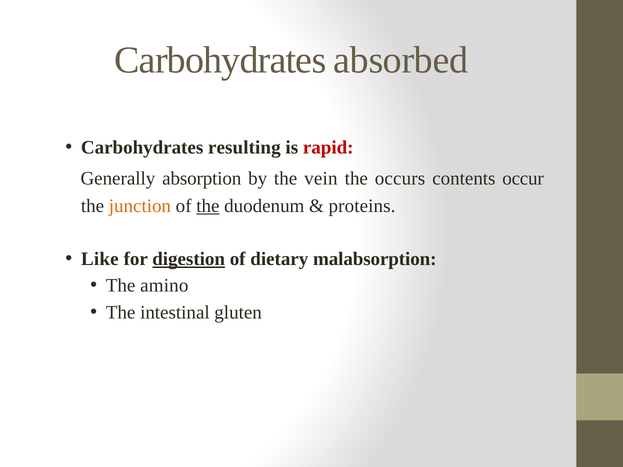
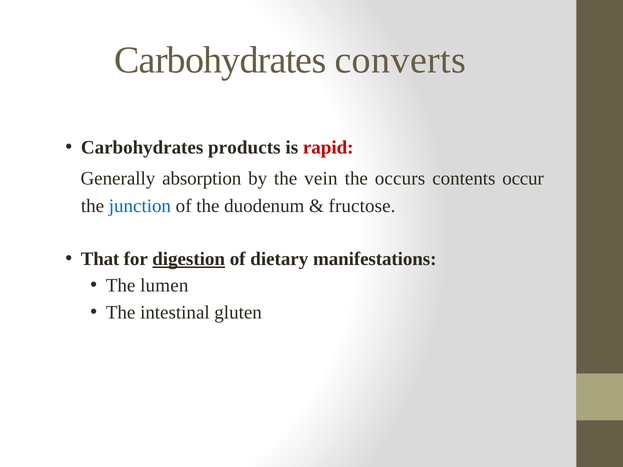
absorbed: absorbed -> converts
resulting: resulting -> products
junction colour: orange -> blue
the at (208, 206) underline: present -> none
proteins: proteins -> fructose
Like: Like -> That
malabsorption: malabsorption -> manifestations
amino: amino -> lumen
